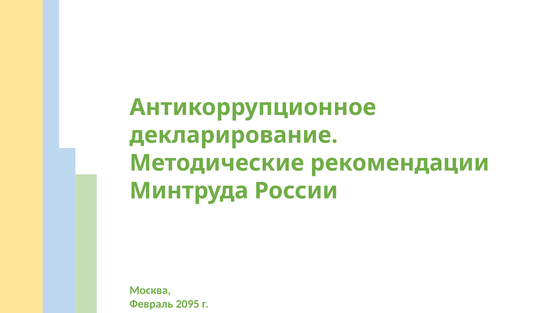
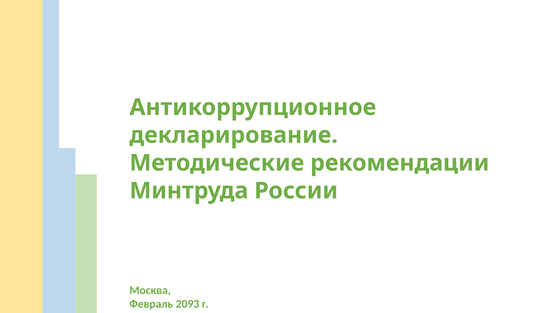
2095: 2095 -> 2093
